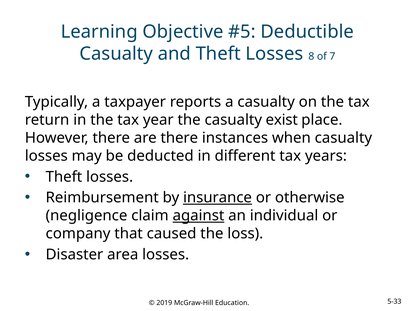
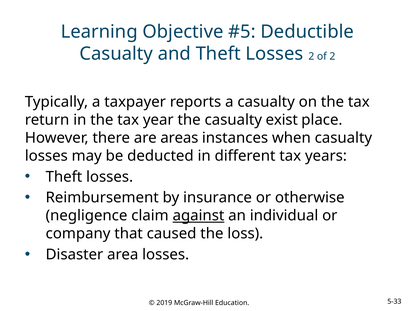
Losses 8: 8 -> 2
of 7: 7 -> 2
are there: there -> areas
insurance underline: present -> none
